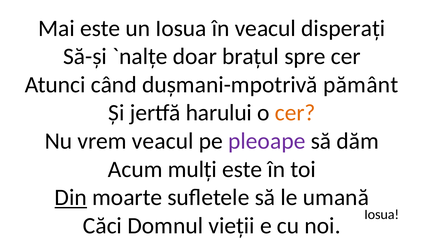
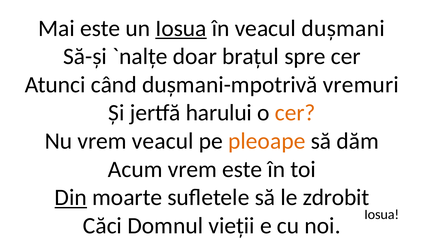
Iosua at (181, 28) underline: none -> present
disperați: disperați -> dușmani
pământ: pământ -> vremuri
pleoape colour: purple -> orange
Acum mulți: mulți -> vrem
umană: umană -> zdrobit
